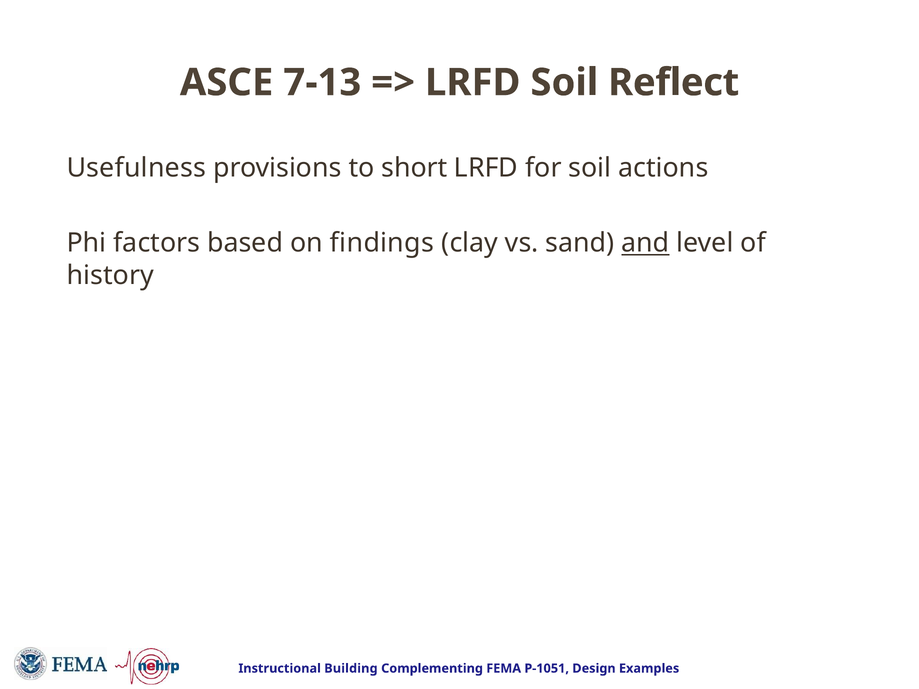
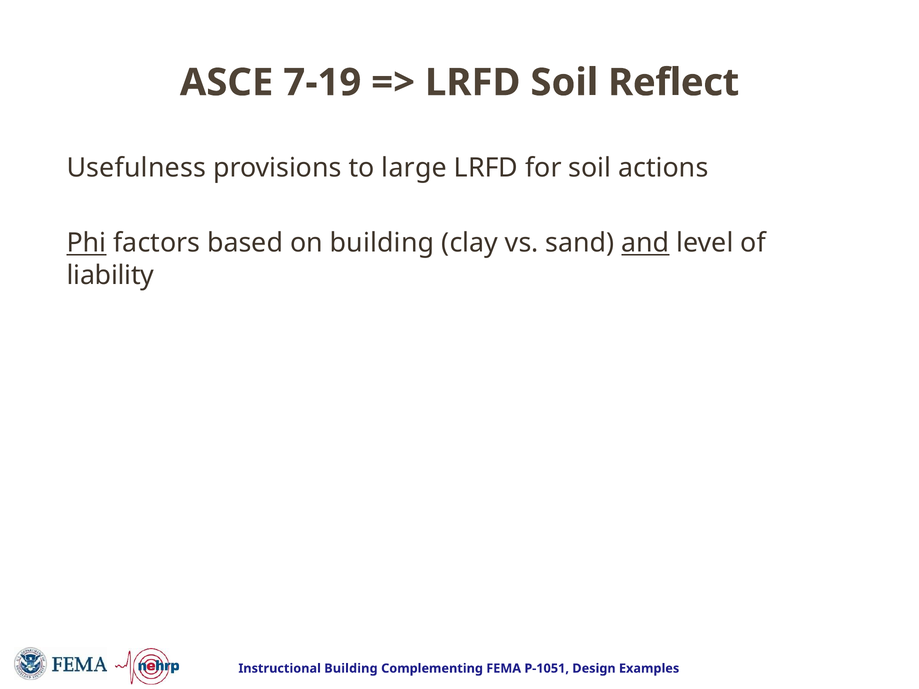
7-13: 7-13 -> 7-19
short: short -> large
Phi underline: none -> present
on findings: findings -> building
history: history -> liability
